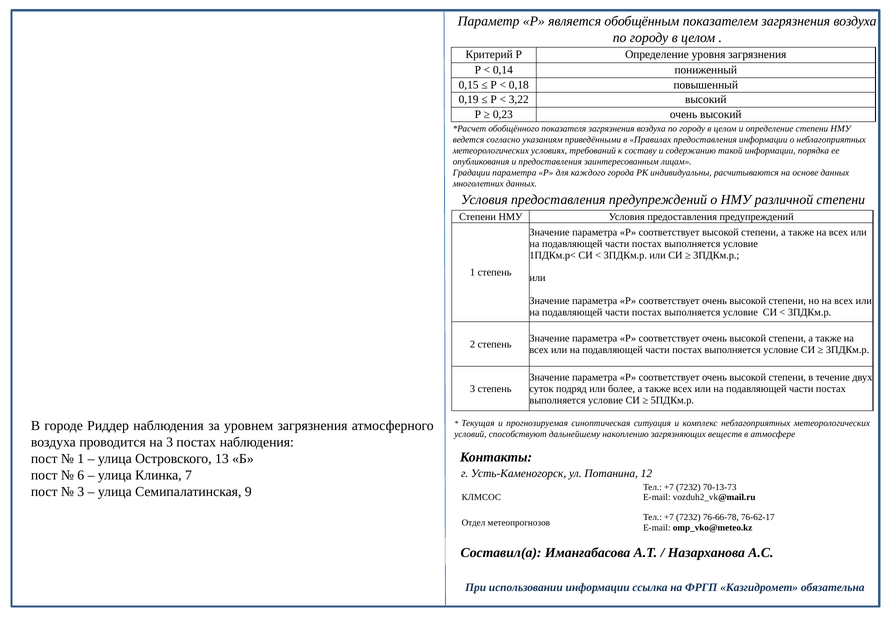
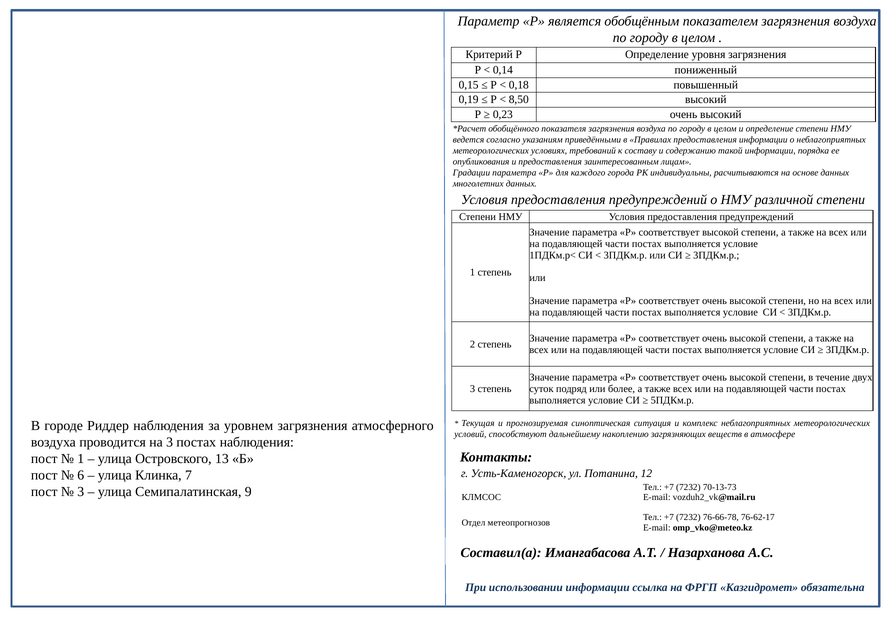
3,22: 3,22 -> 8,50
